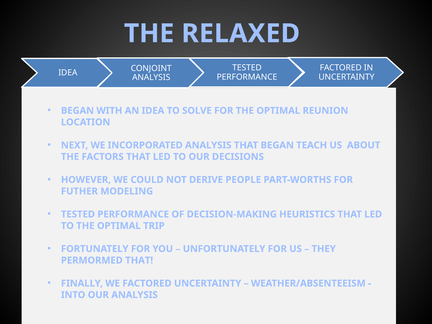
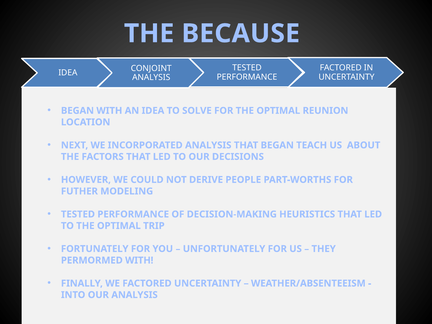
RELAXED: RELAXED -> BECAUSE
PERMORMED THAT: THAT -> WITH
